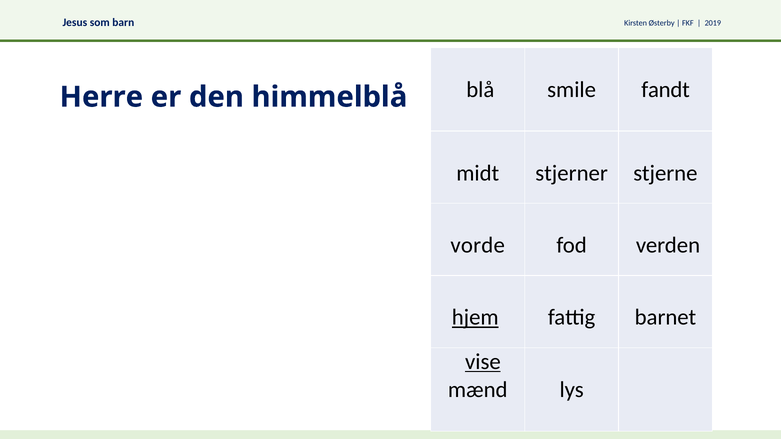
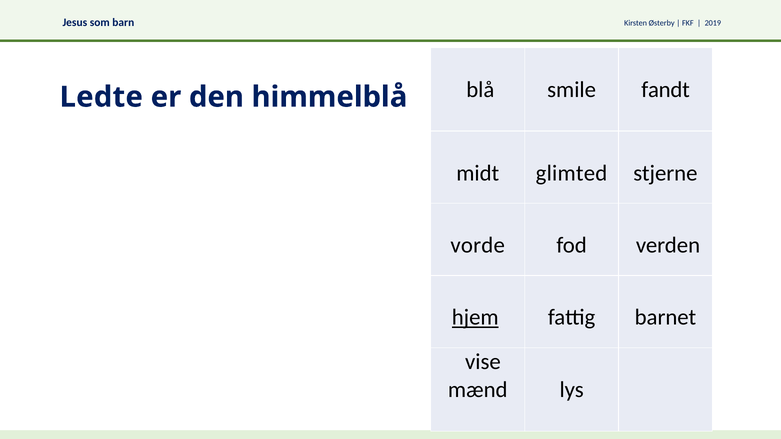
Herre: Herre -> Ledte
stjerner: stjerner -> glimted
vise underline: present -> none
